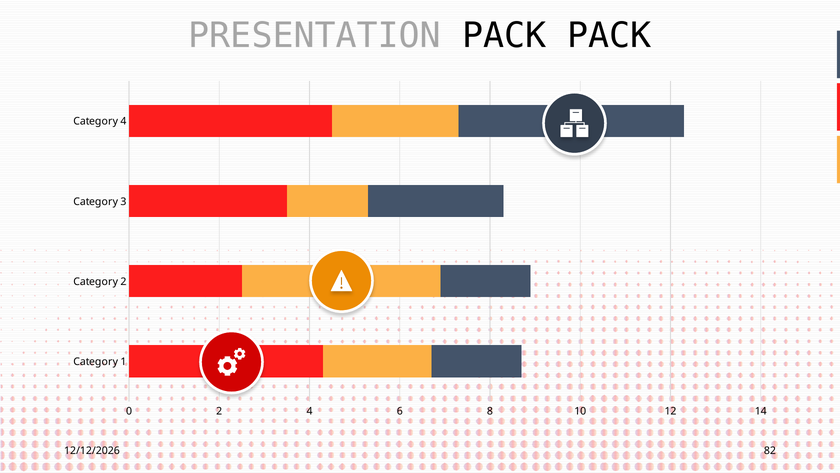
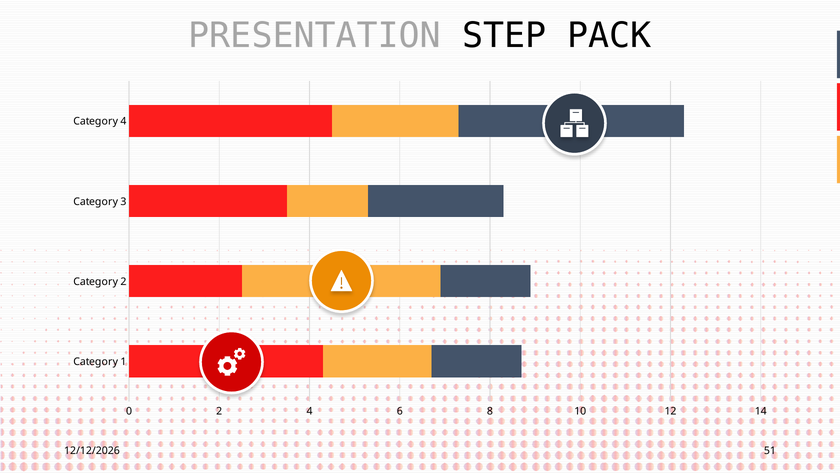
PRESENTATION PACK: PACK -> STEP
82: 82 -> 51
